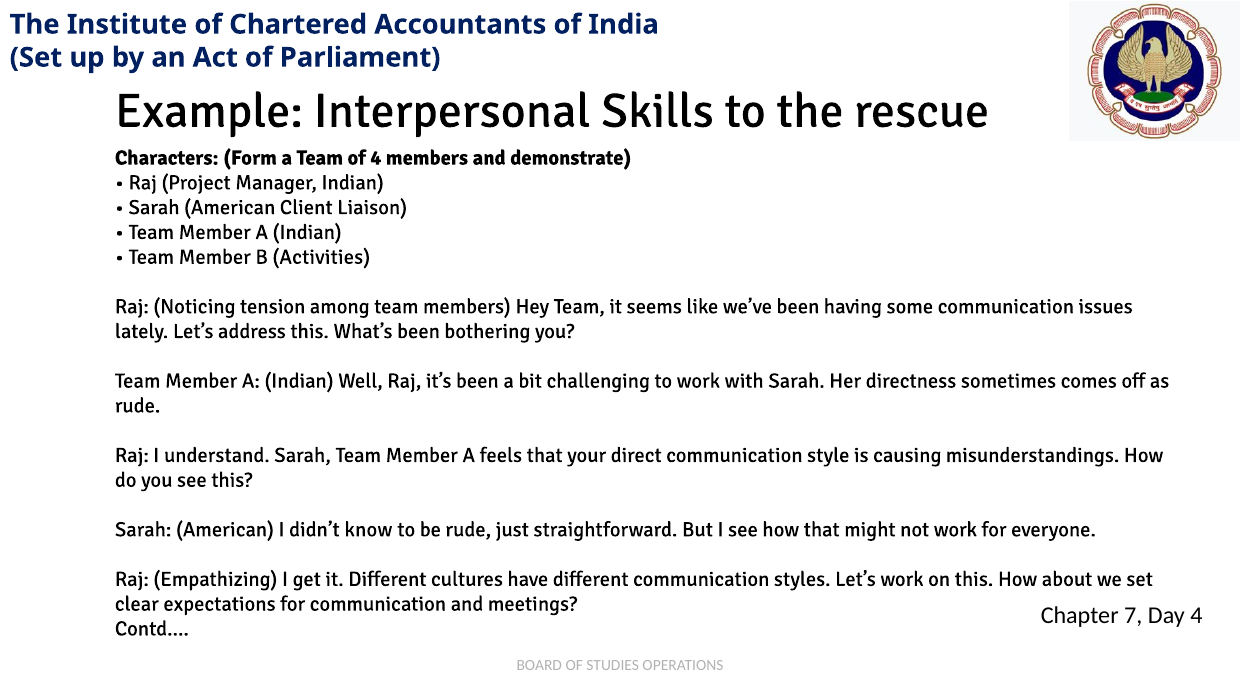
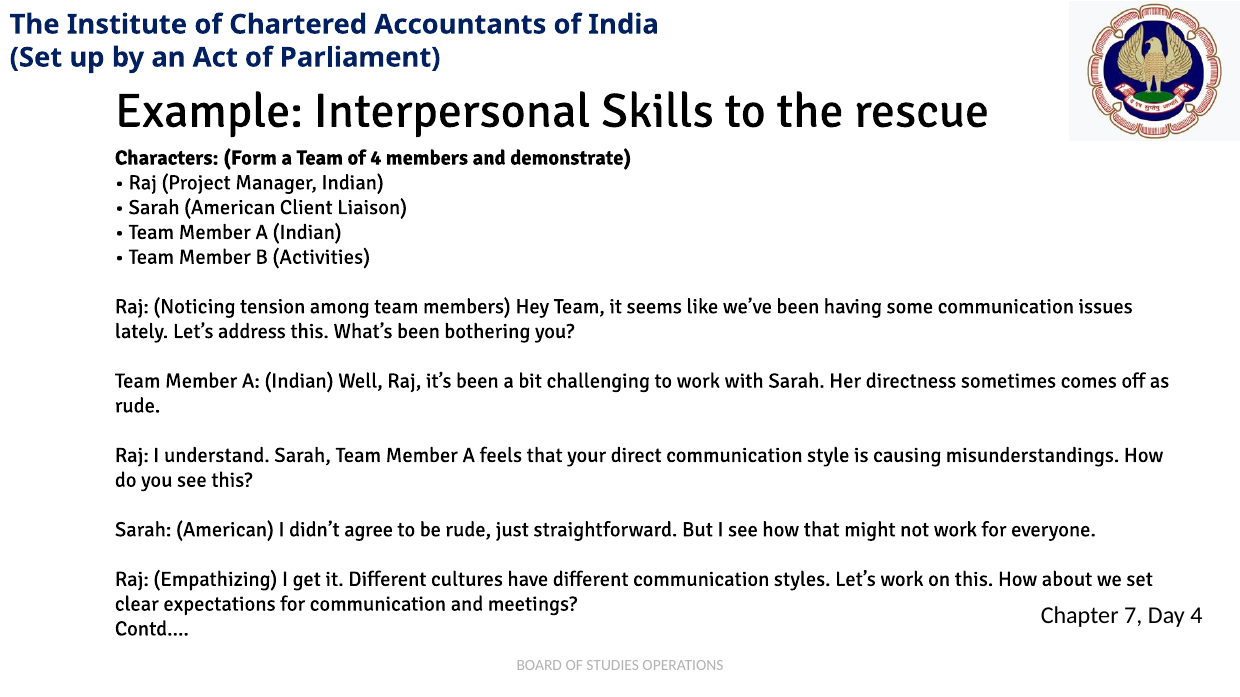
know: know -> agree
